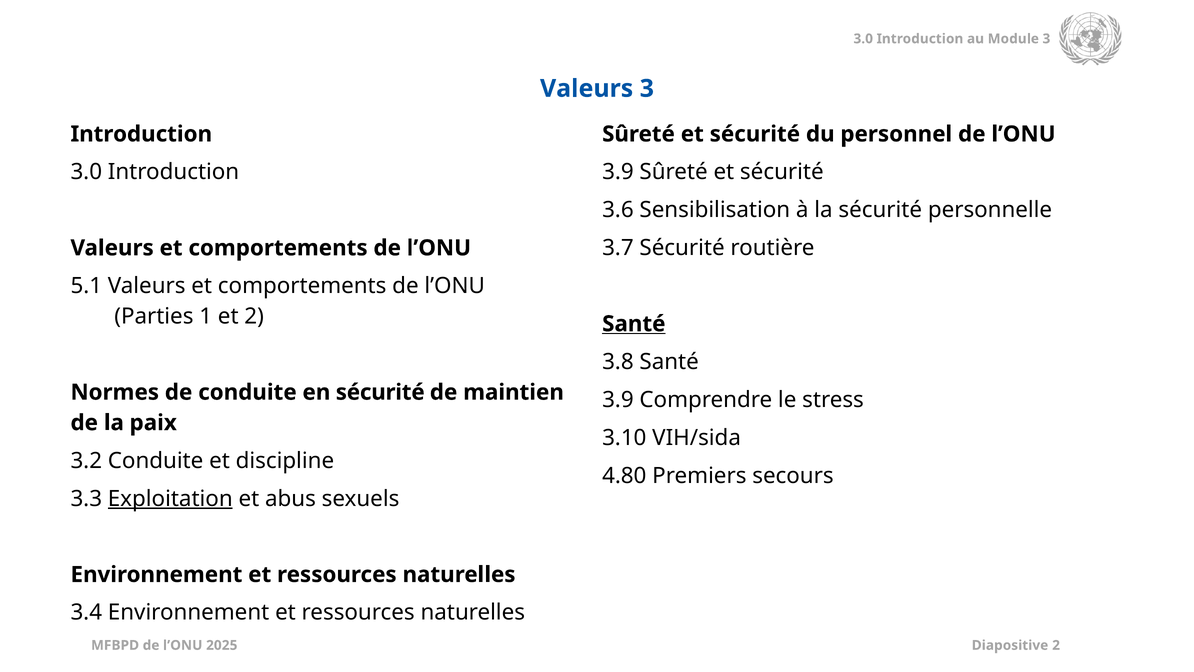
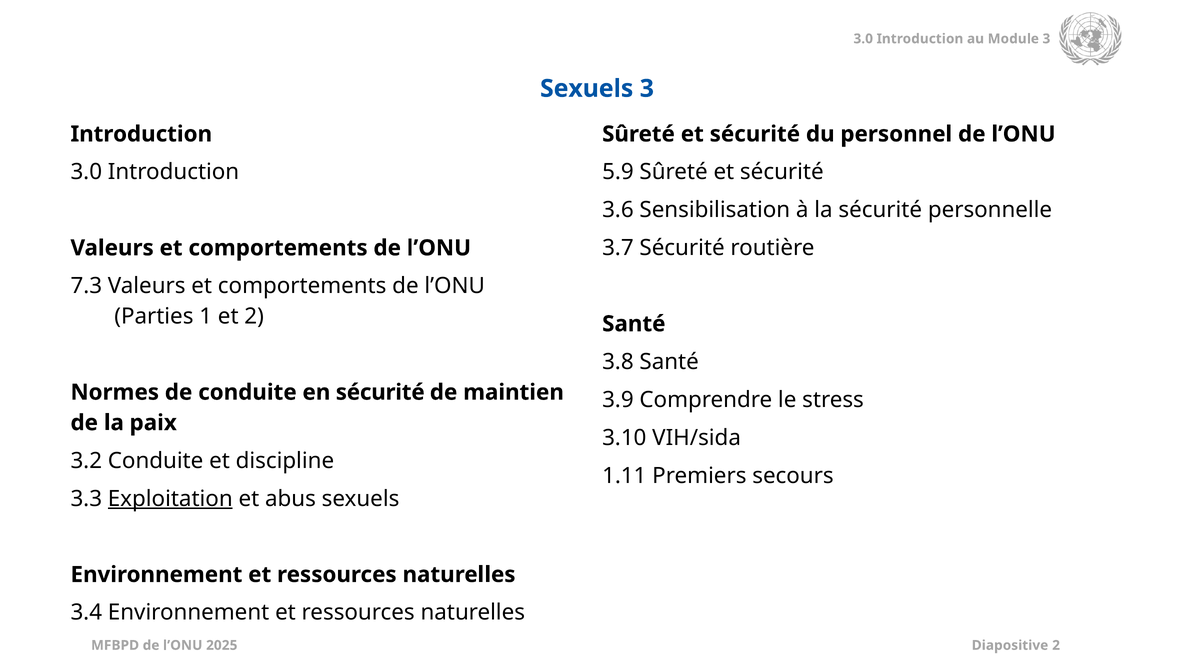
Valeurs at (587, 89): Valeurs -> Sexuels
3.9 at (618, 172): 3.9 -> 5.9
5.1: 5.1 -> 7.3
Santé at (634, 324) underline: present -> none
4.80: 4.80 -> 1.11
